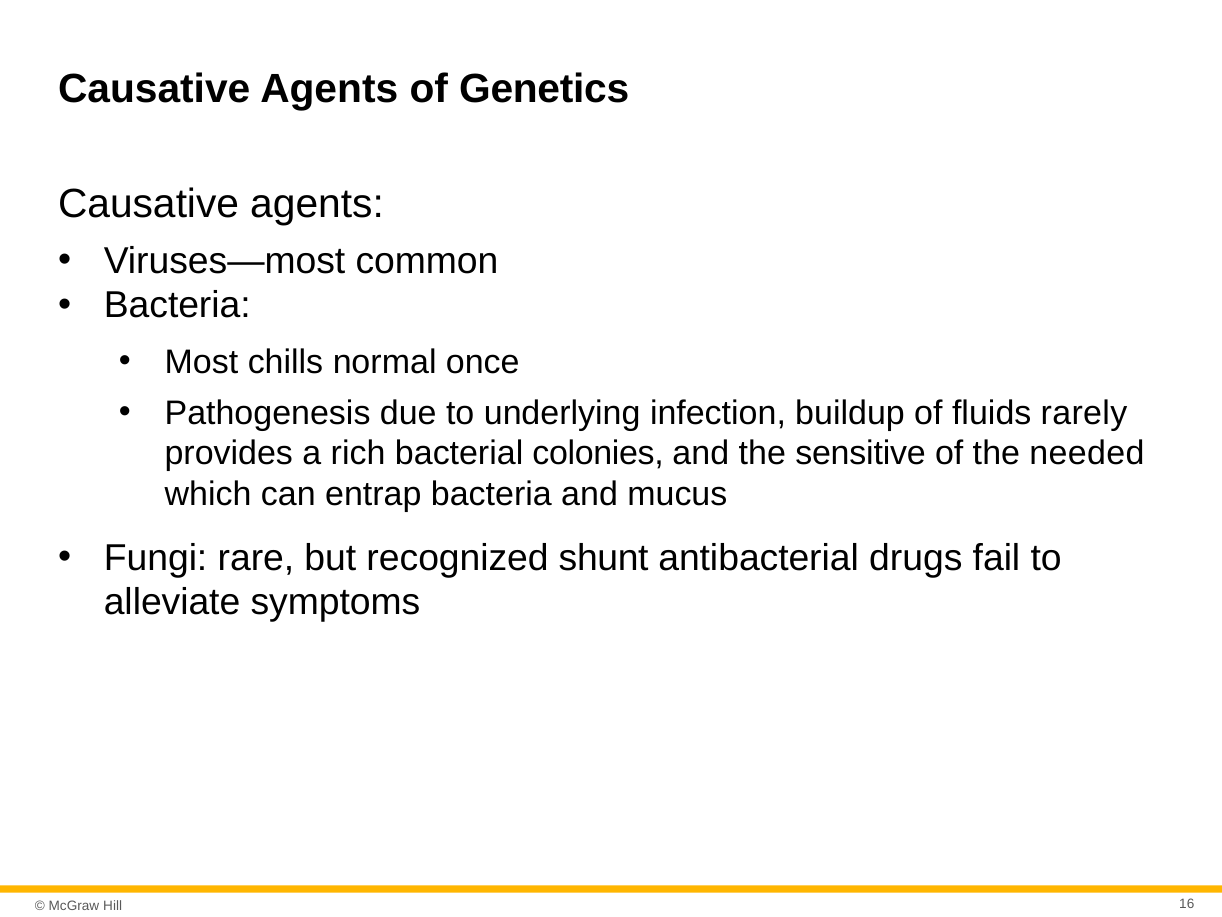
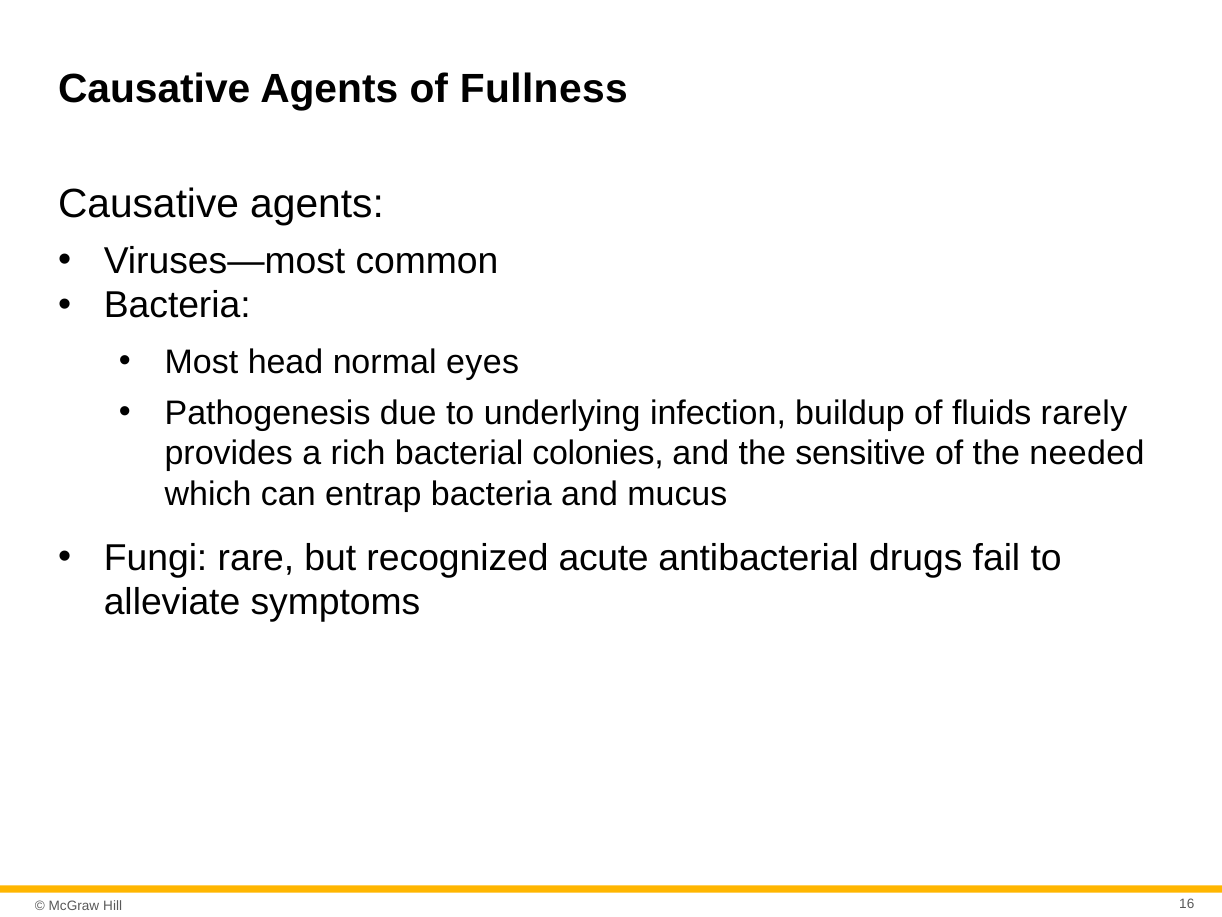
Genetics: Genetics -> Fullness
chills: chills -> head
once: once -> eyes
shunt: shunt -> acute
